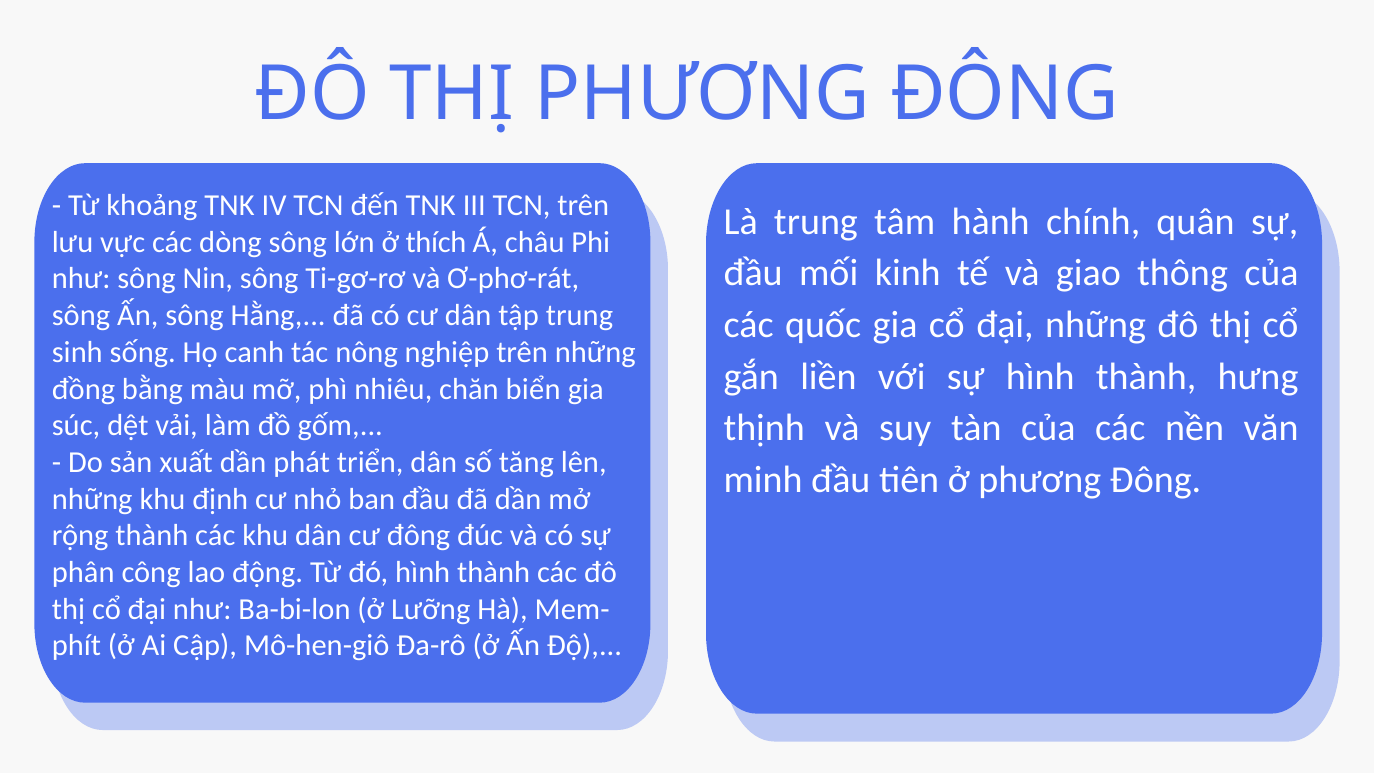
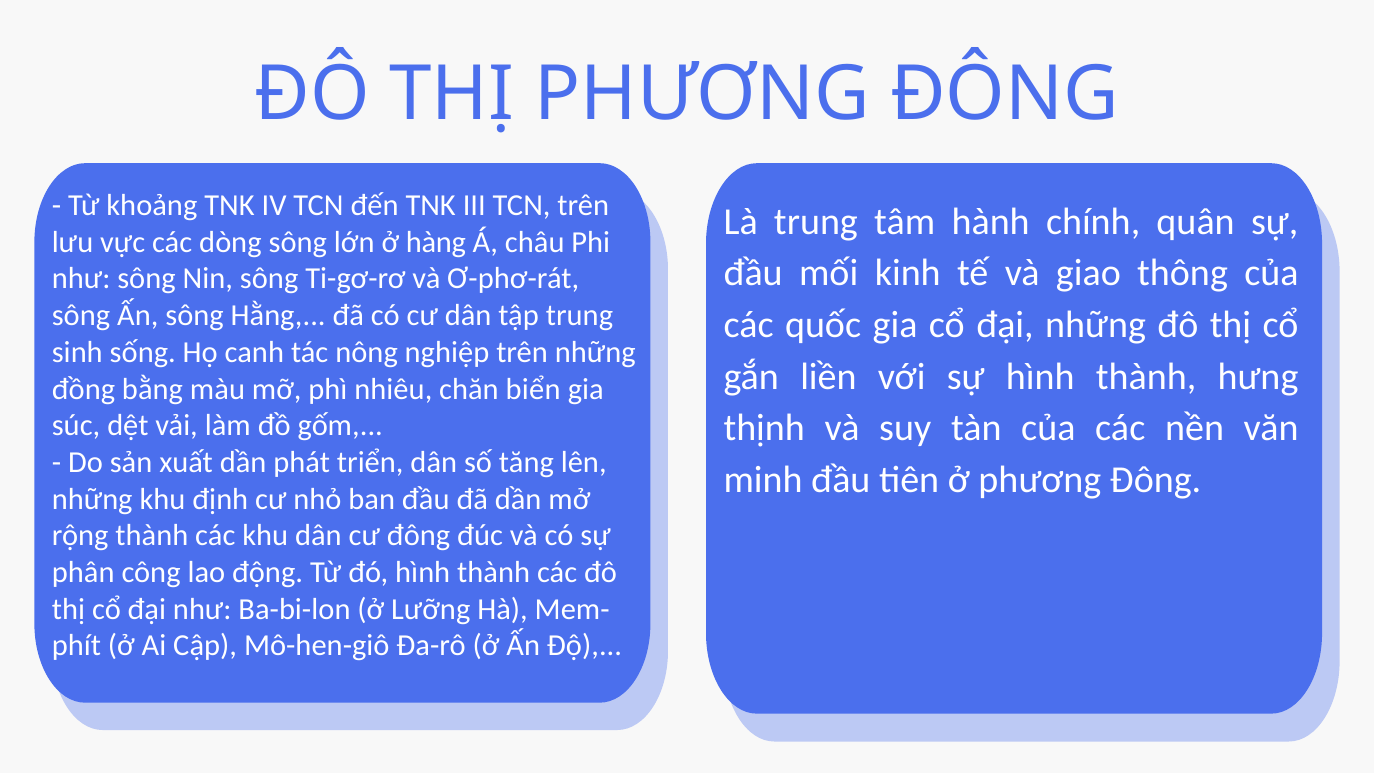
thích: thích -> hàng
